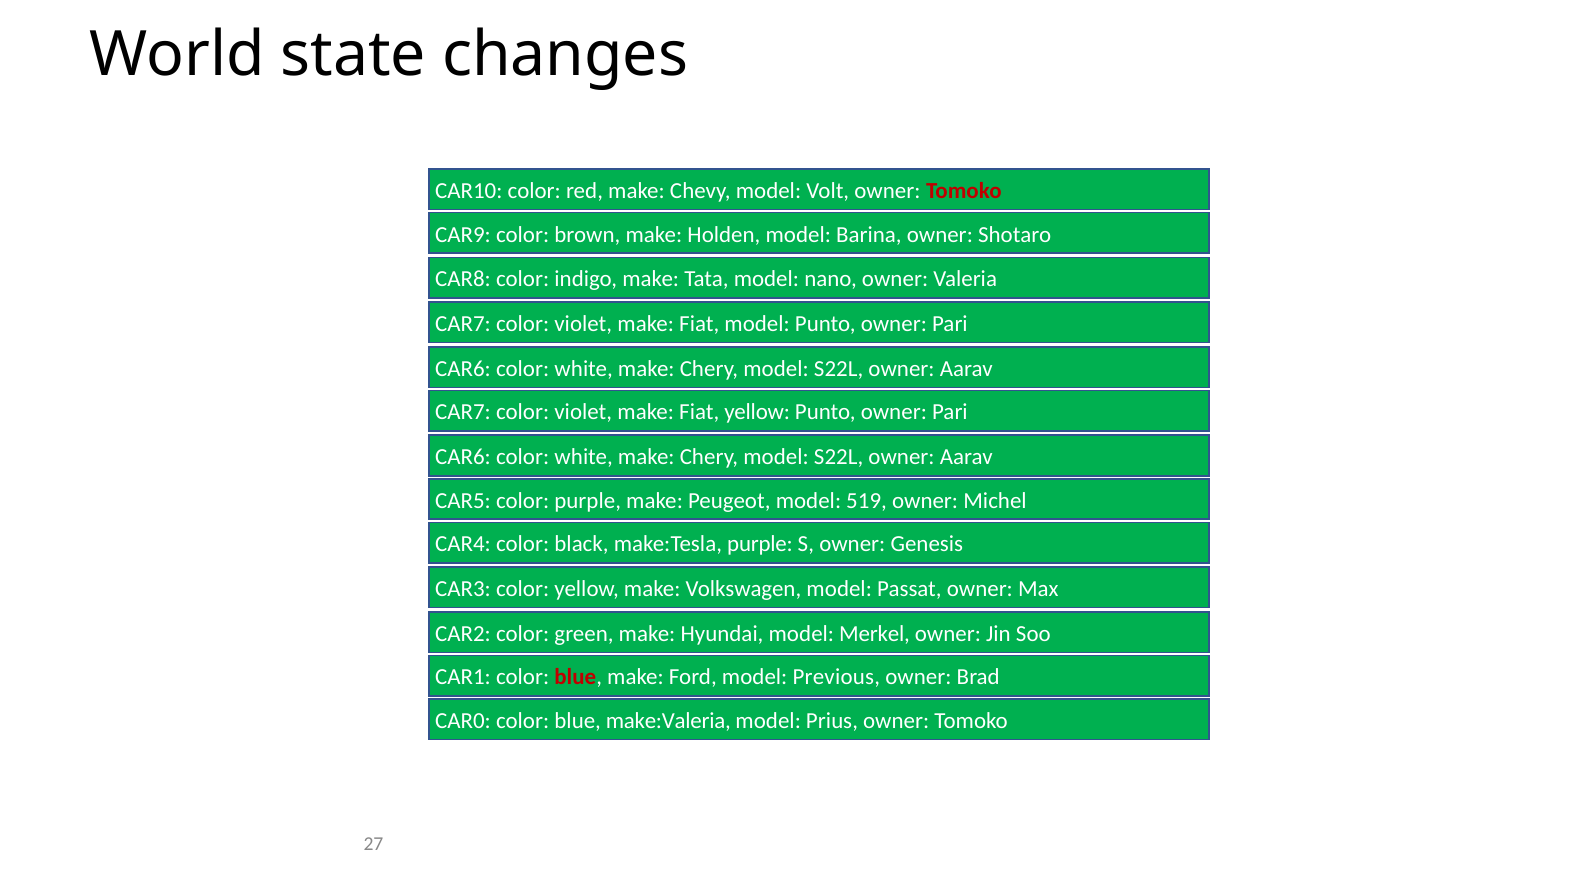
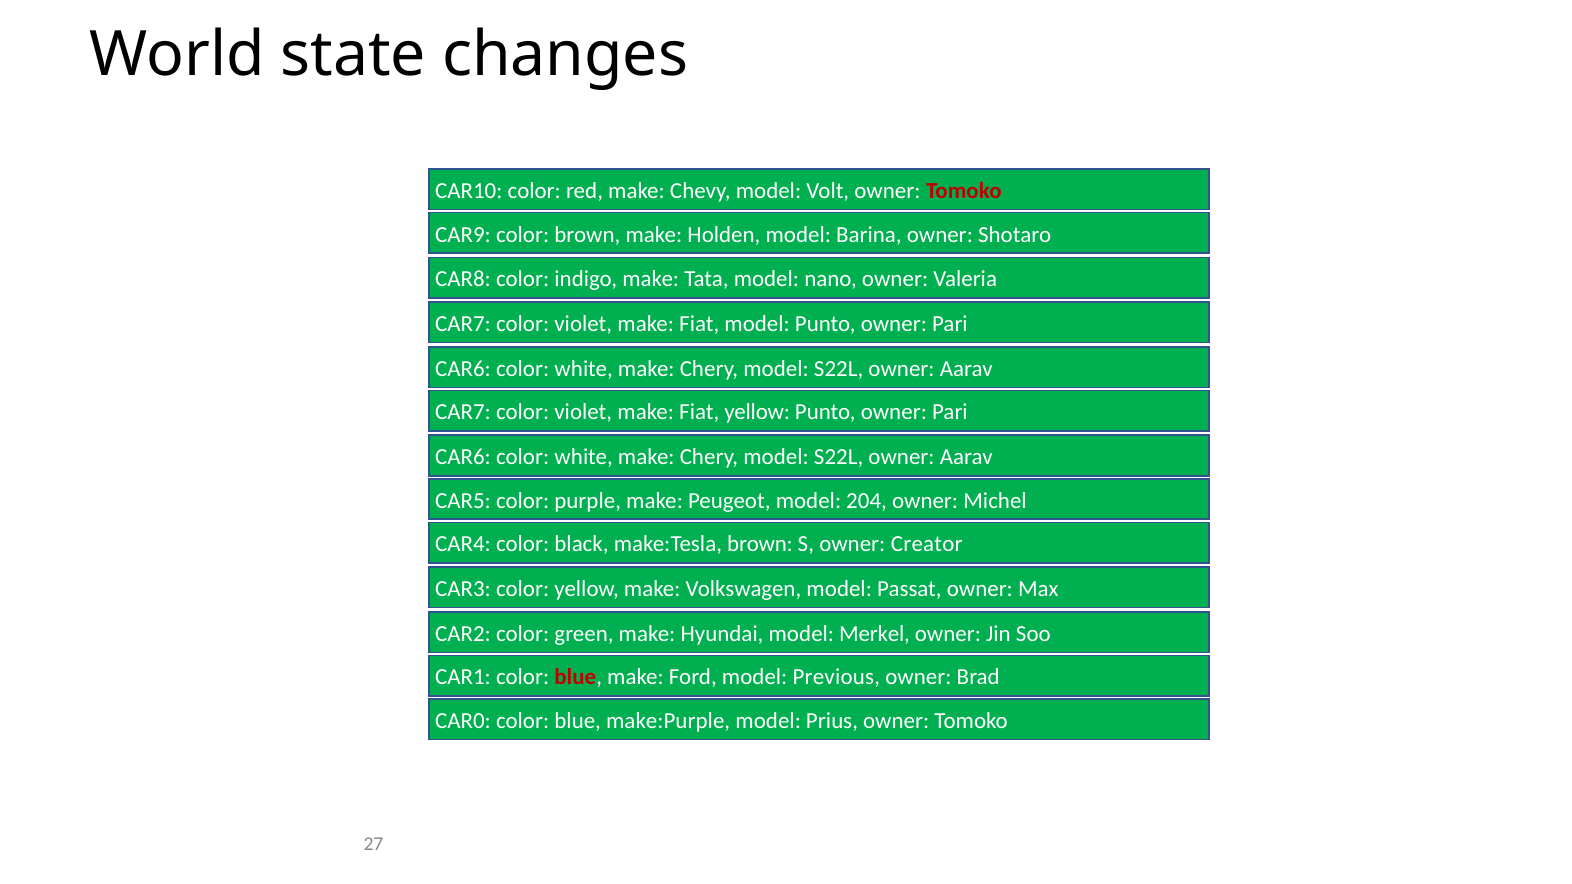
519: 519 -> 204
make:Tesla purple: purple -> brown
Genesis: Genesis -> Creator
make:Valeria: make:Valeria -> make:Purple
